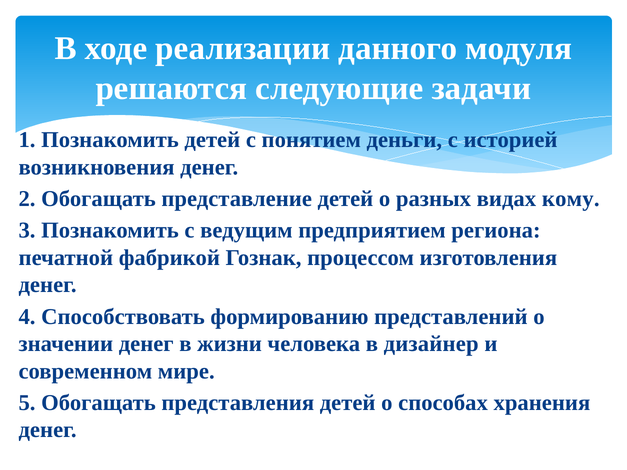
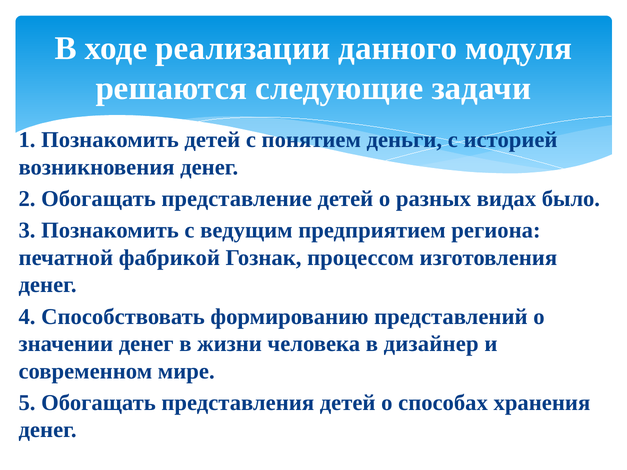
кому: кому -> было
